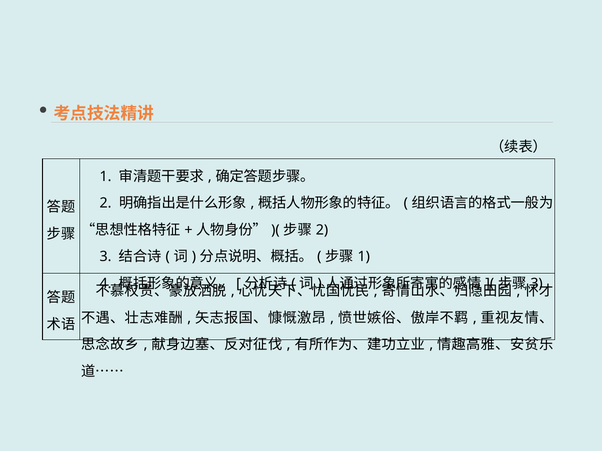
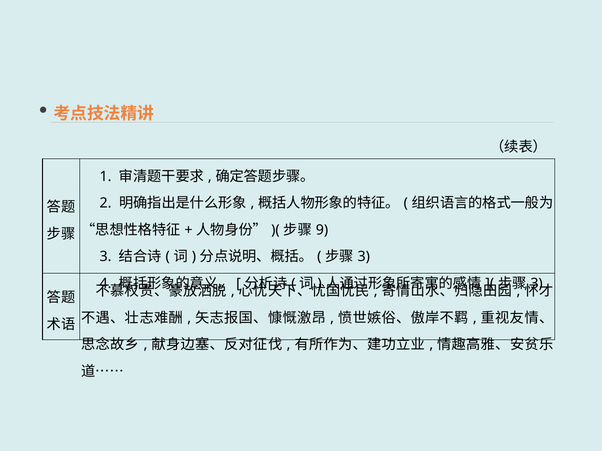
2 at (322, 230): 2 -> 9
1 at (364, 257): 1 -> 3
